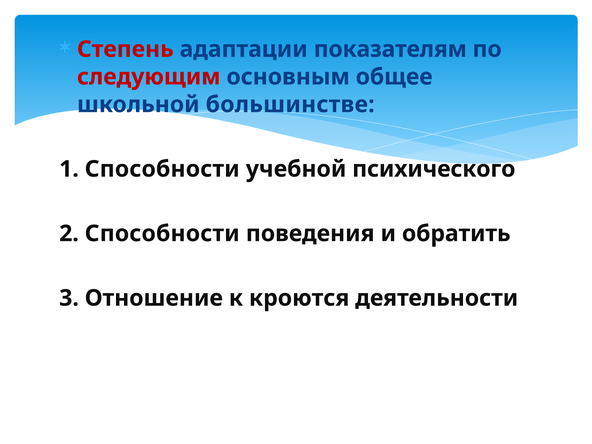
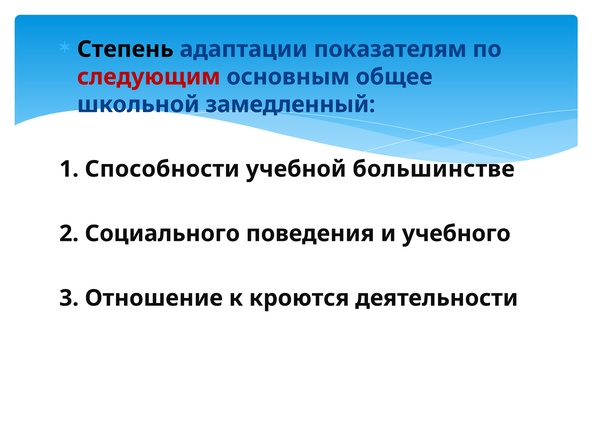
Степень colour: red -> black
большинстве: большинстве -> замедленный
психического: психического -> большинстве
2 Способности: Способности -> Социального
обратить: обратить -> учебного
